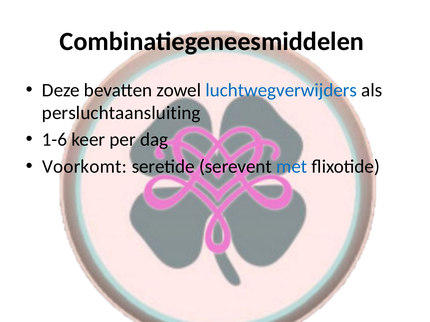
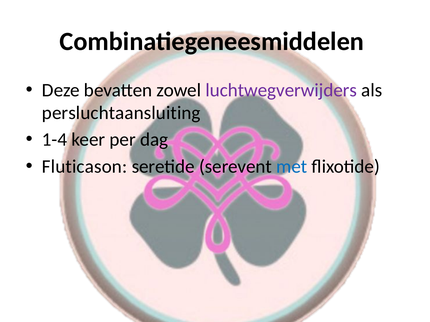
luchtwegverwijders colour: blue -> purple
1-6: 1-6 -> 1-4
Voorkomt: Voorkomt -> Fluticason
